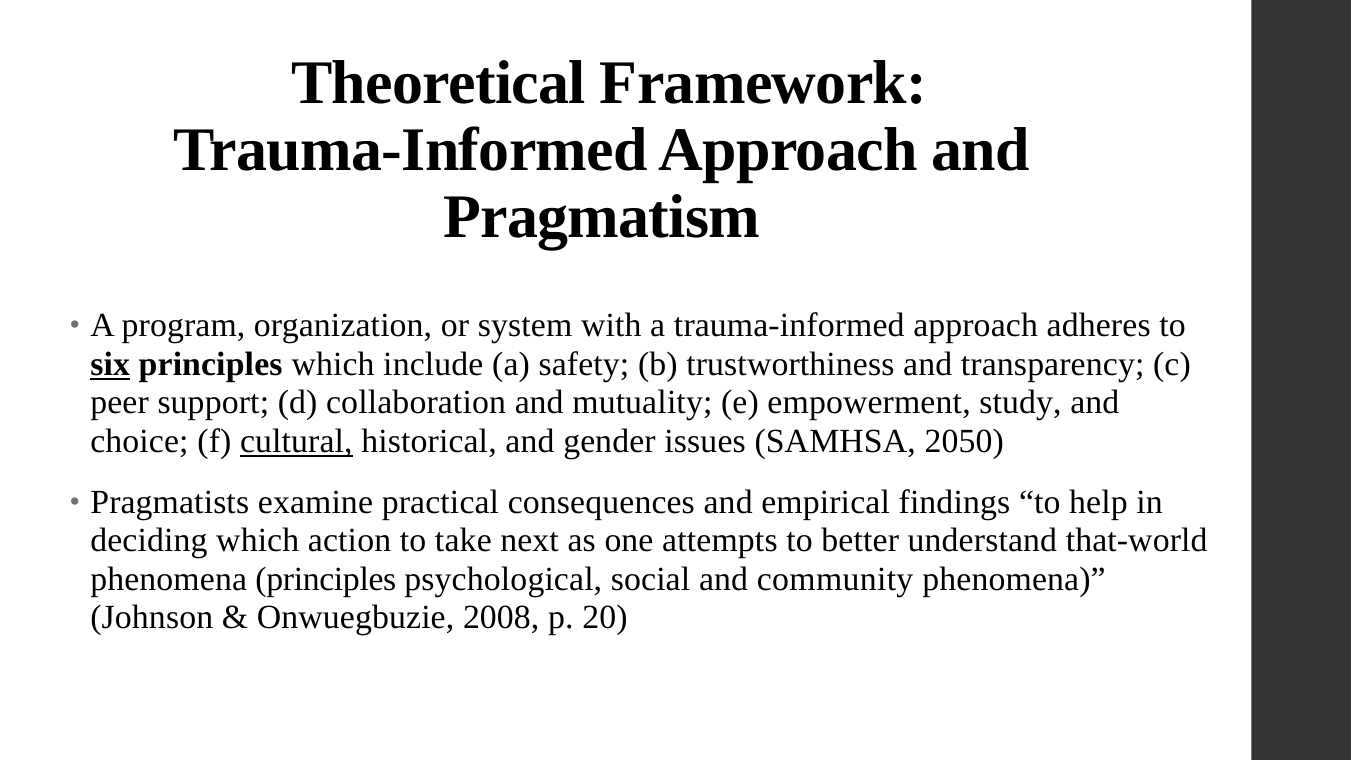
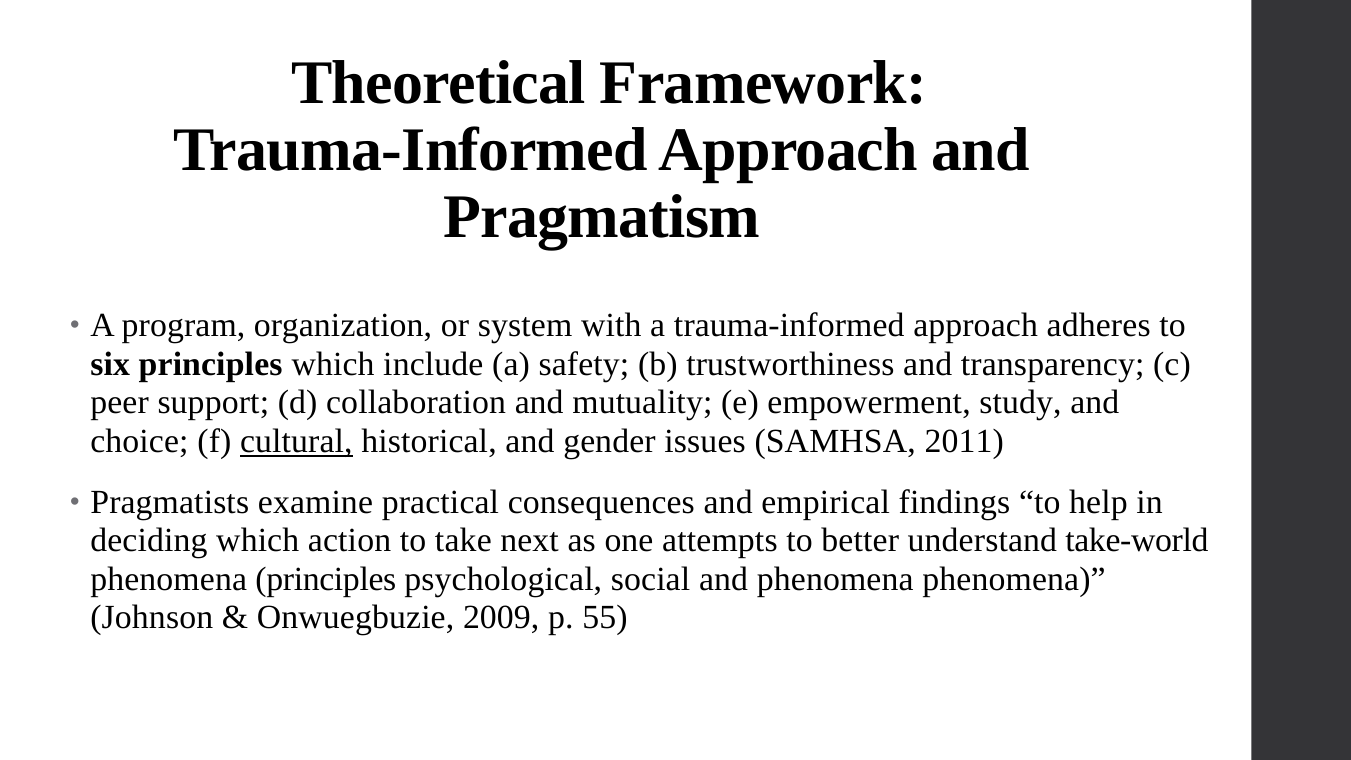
six underline: present -> none
2050: 2050 -> 2011
that-world: that-world -> take-world
and community: community -> phenomena
2008: 2008 -> 2009
20: 20 -> 55
